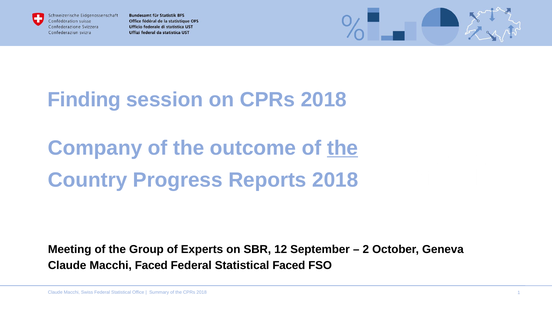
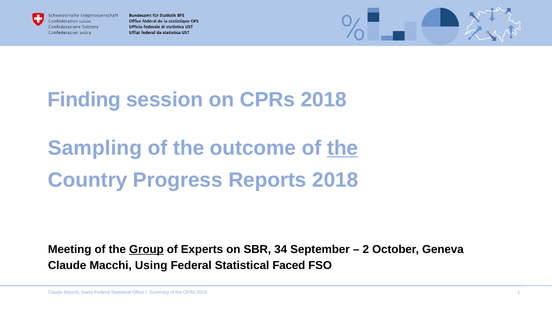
Company: Company -> Sampling
Group underline: none -> present
12: 12 -> 34
Macchi Faced: Faced -> Using
